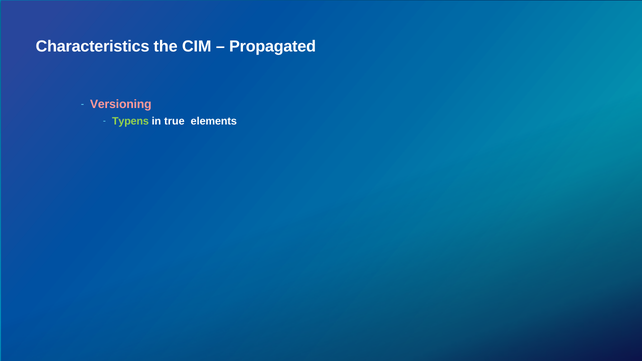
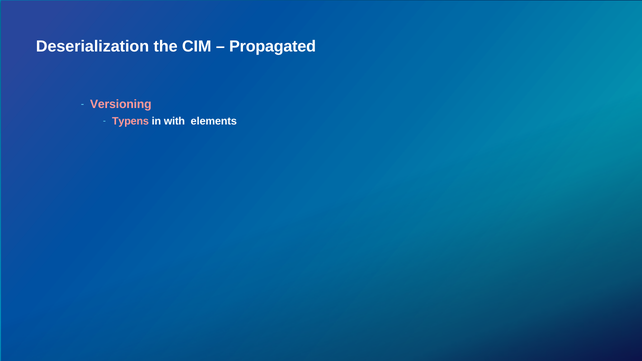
Characteristics: Characteristics -> Deserialization
Typens colour: light green -> pink
true: true -> with
